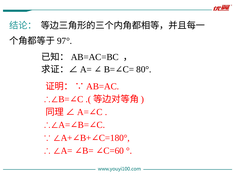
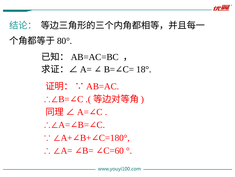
97°: 97° -> 80°
80°: 80° -> 18°
